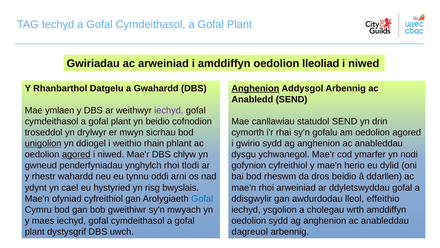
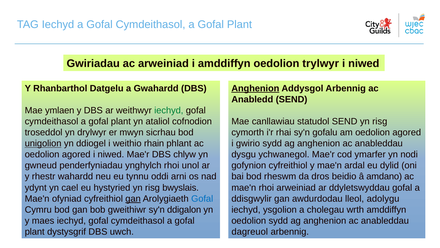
lleoliad: lleoliad -> trylwyr
iechyd at (169, 110) colour: purple -> green
yn beidio: beidio -> ataliol
SEND yn drin: drin -> risg
agored at (76, 154) underline: present -> none
tlodi: tlodi -> unol
herio: herio -> ardal
ddarllen: ddarllen -> amdano
gan at (133, 198) underline: none -> present
effeithio: effeithio -> adolygu
mwyach: mwyach -> ddigalon
